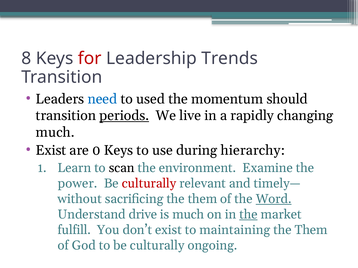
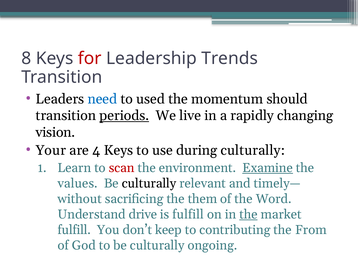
much at (55, 132): much -> vision
Exist at (51, 151): Exist -> Your
0: 0 -> 4
during hierarchy: hierarchy -> culturally
scan colour: black -> red
Examine underline: none -> present
power: power -> values
culturally at (149, 184) colour: red -> black
Word underline: present -> none
is much: much -> fulfill
don’t exist: exist -> keep
maintaining: maintaining -> contributing
Them at (311, 230): Them -> From
